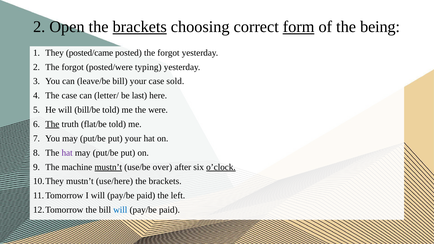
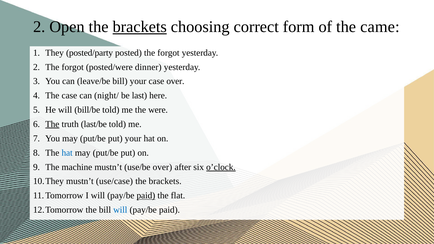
form underline: present -> none
being: being -> came
posted/came: posted/came -> posted/party
typing: typing -> dinner
case sold: sold -> over
letter/: letter/ -> night/
flat/be: flat/be -> last/be
hat at (67, 153) colour: purple -> blue
mustn’t at (108, 167) underline: present -> none
use/here: use/here -> use/case
paid at (146, 196) underline: none -> present
left: left -> flat
